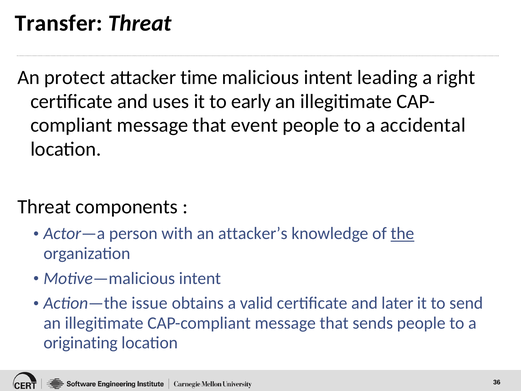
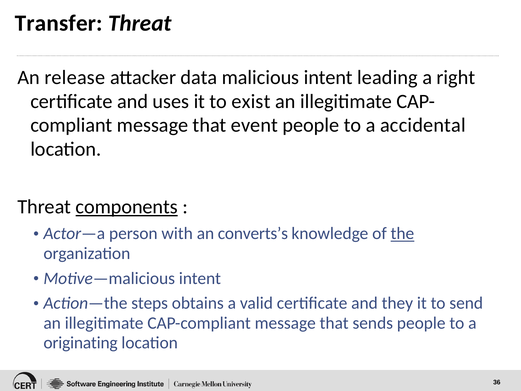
protect: protect -> release
time: time -> data
early: early -> exist
components underline: none -> present
attacker’s: attacker’s -> converts’s
issue: issue -> steps
later: later -> they
